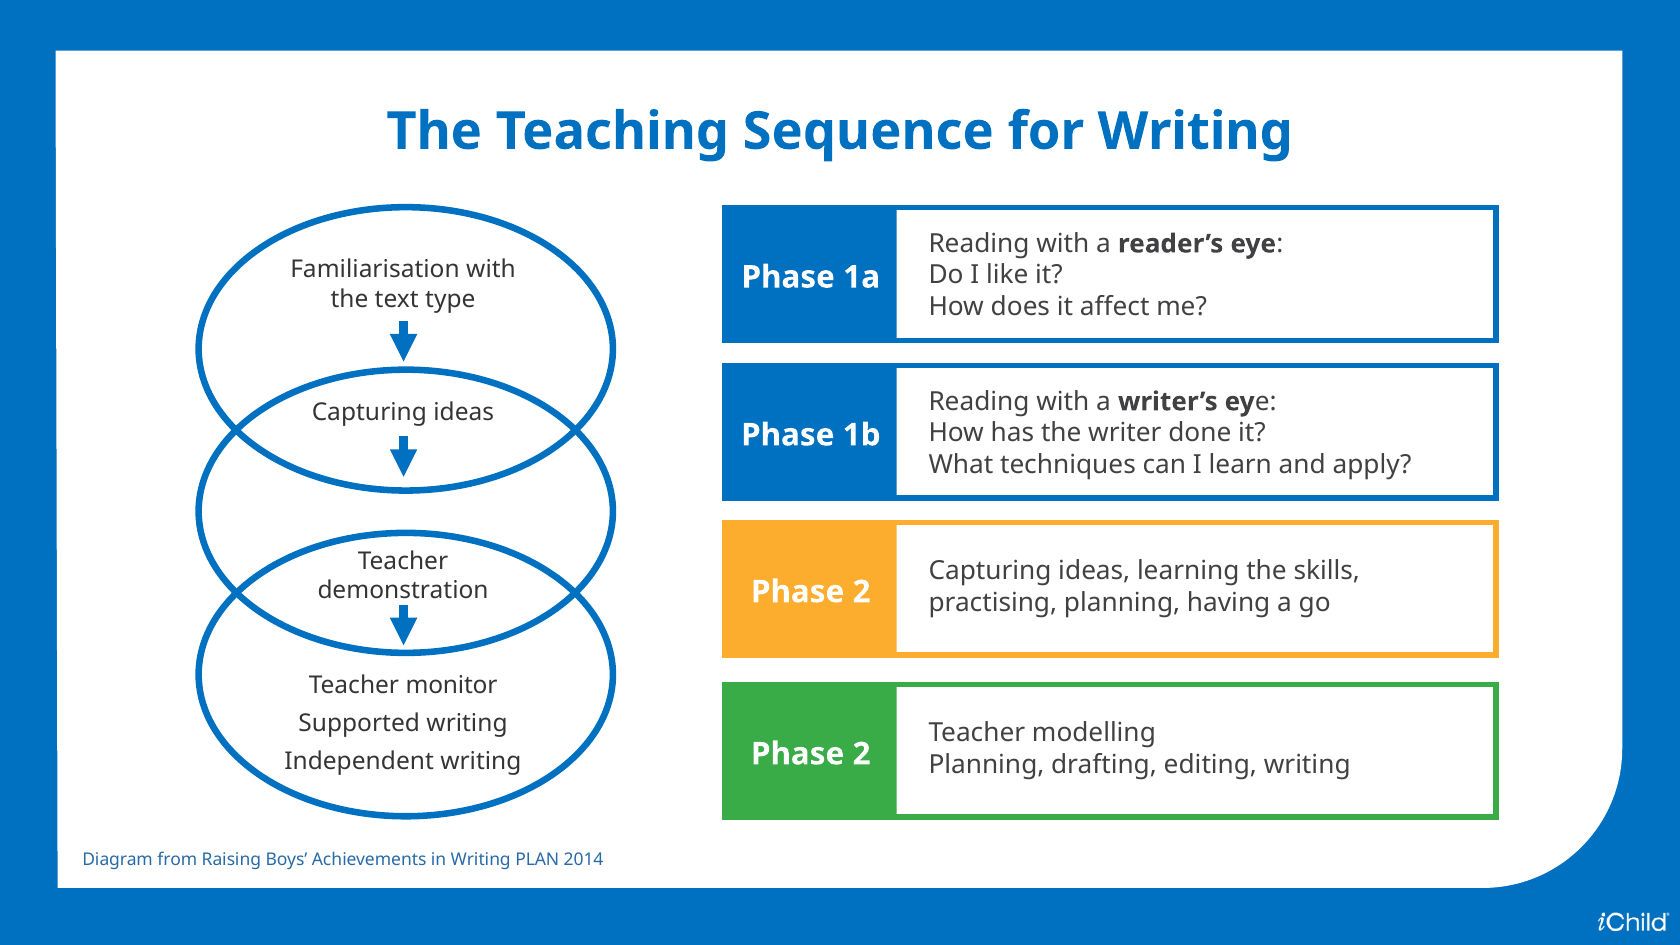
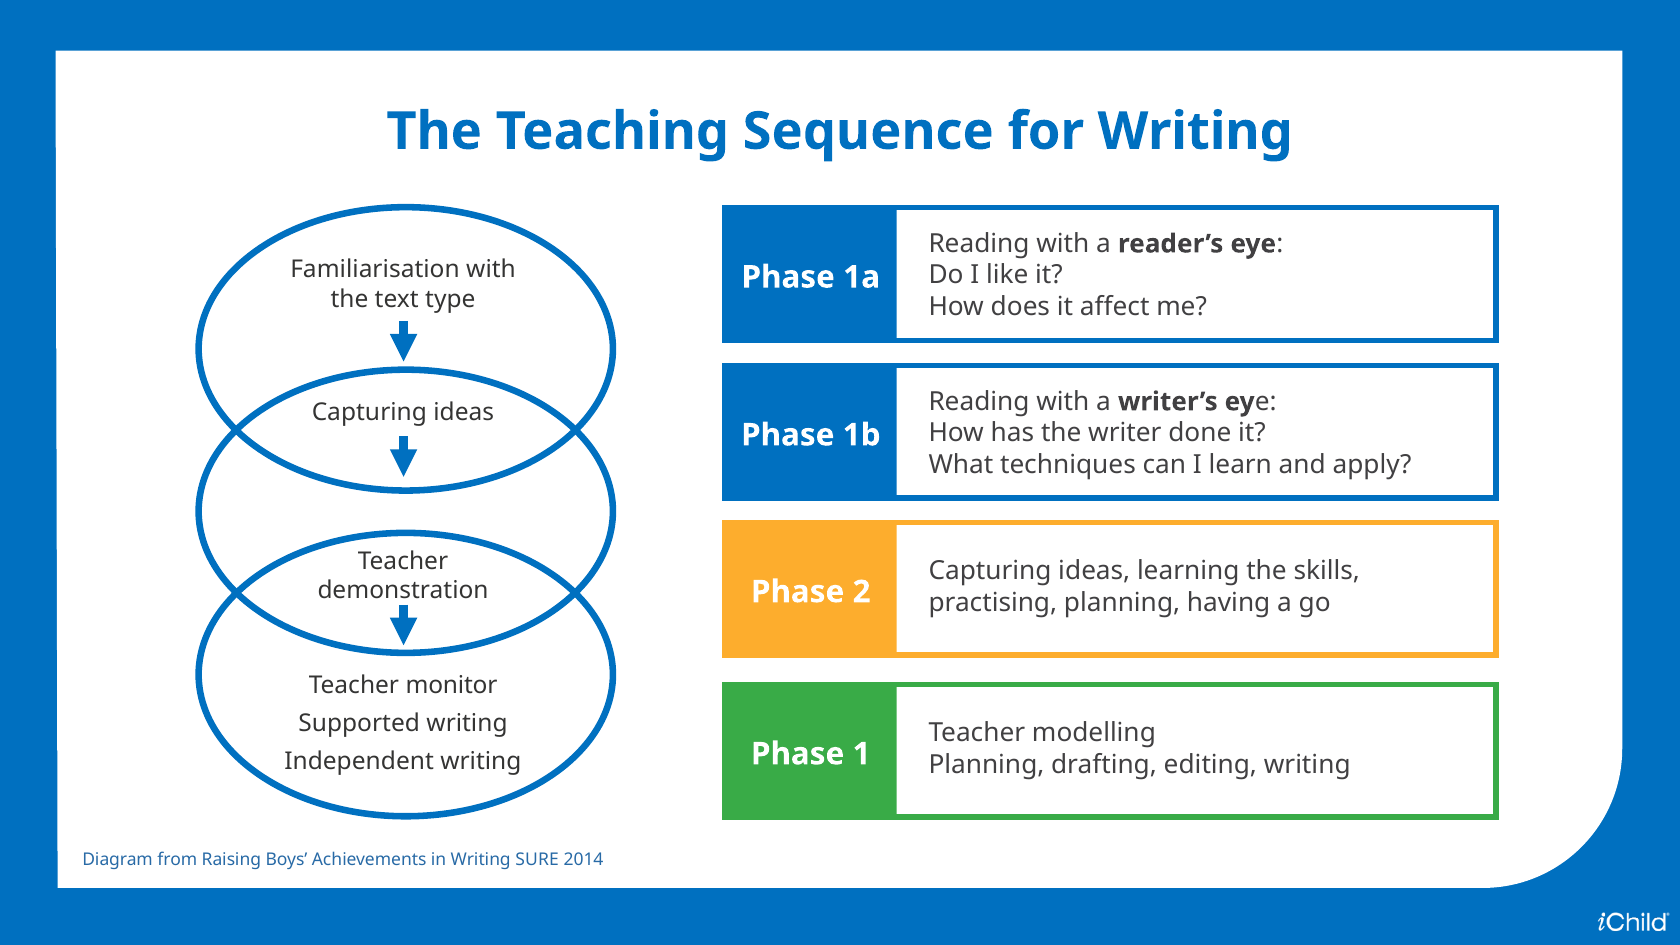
2 at (862, 754): 2 -> 1
PLAN: PLAN -> SURE
